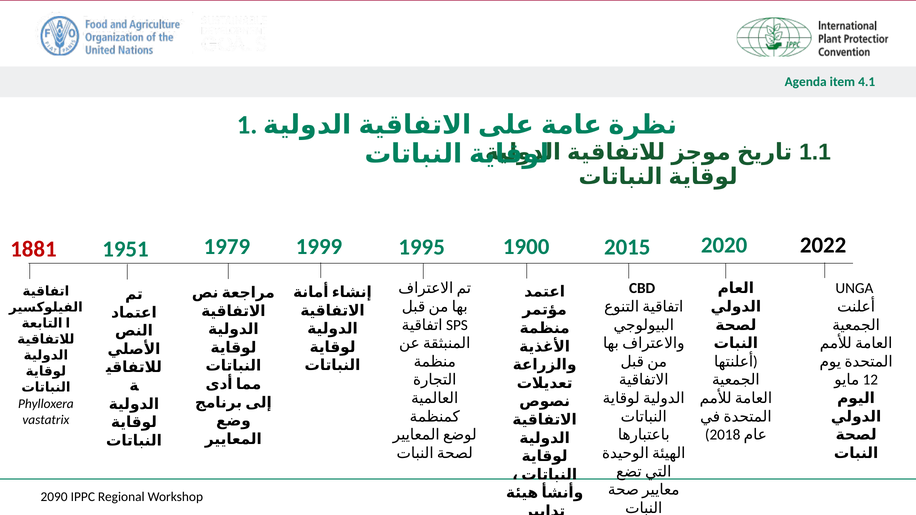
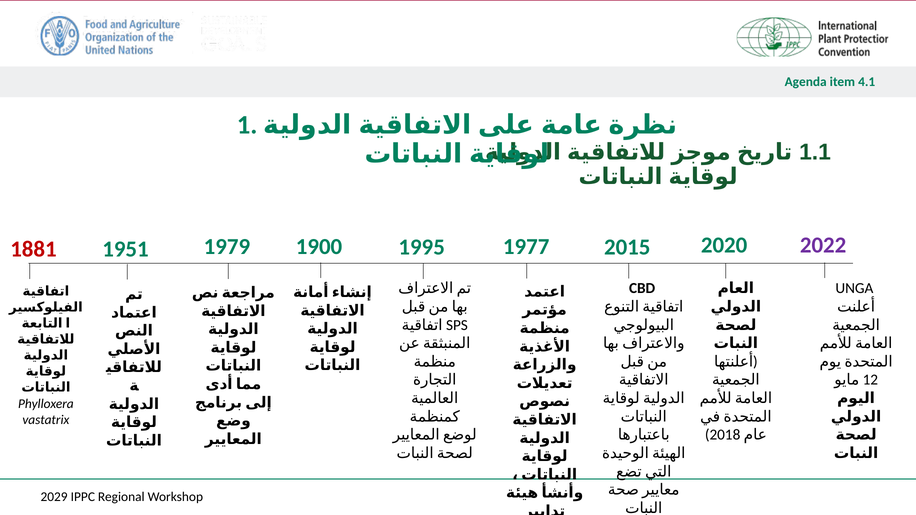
1999: 1999 -> 1900
1900: 1900 -> 1977
2022 colour: black -> purple
2090: 2090 -> 2029
